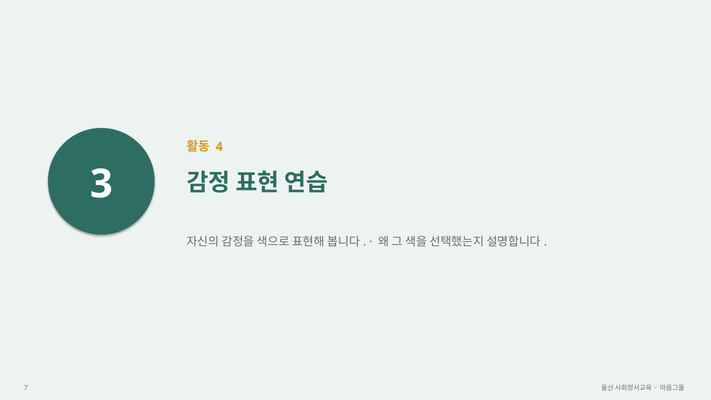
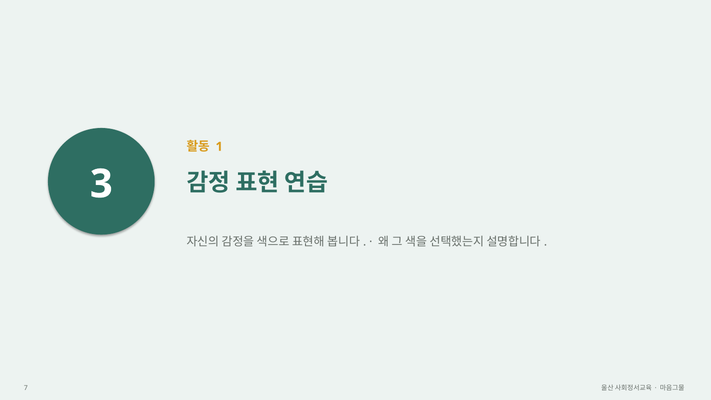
4: 4 -> 1
